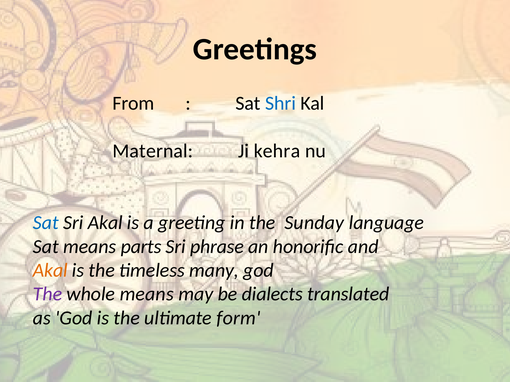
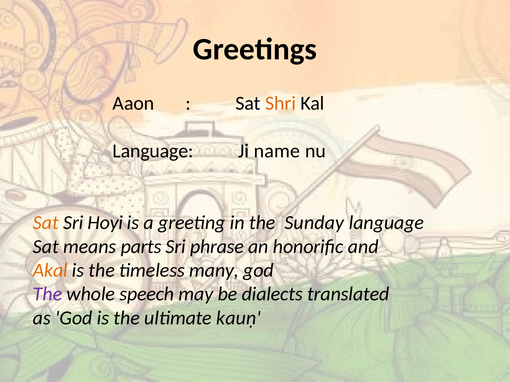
From: From -> Aaon
Shri colour: blue -> orange
Maternal at (153, 151): Maternal -> Language
kehra: kehra -> name
Sat at (46, 223) colour: blue -> orange
Sri Akal: Akal -> Hoyi
whole means: means -> speech
form: form -> kauṇ
